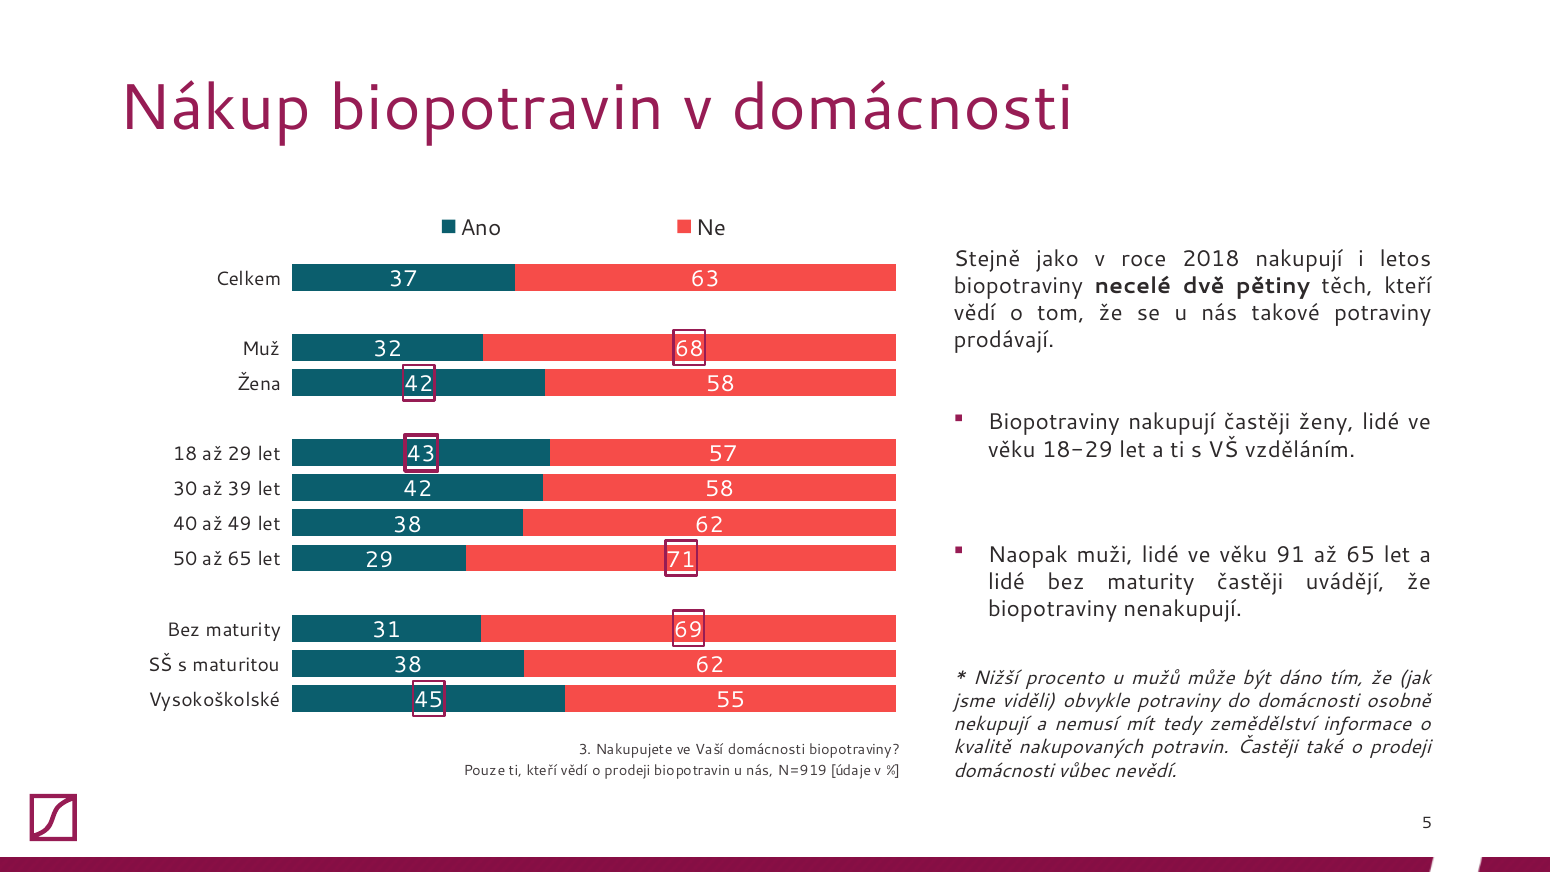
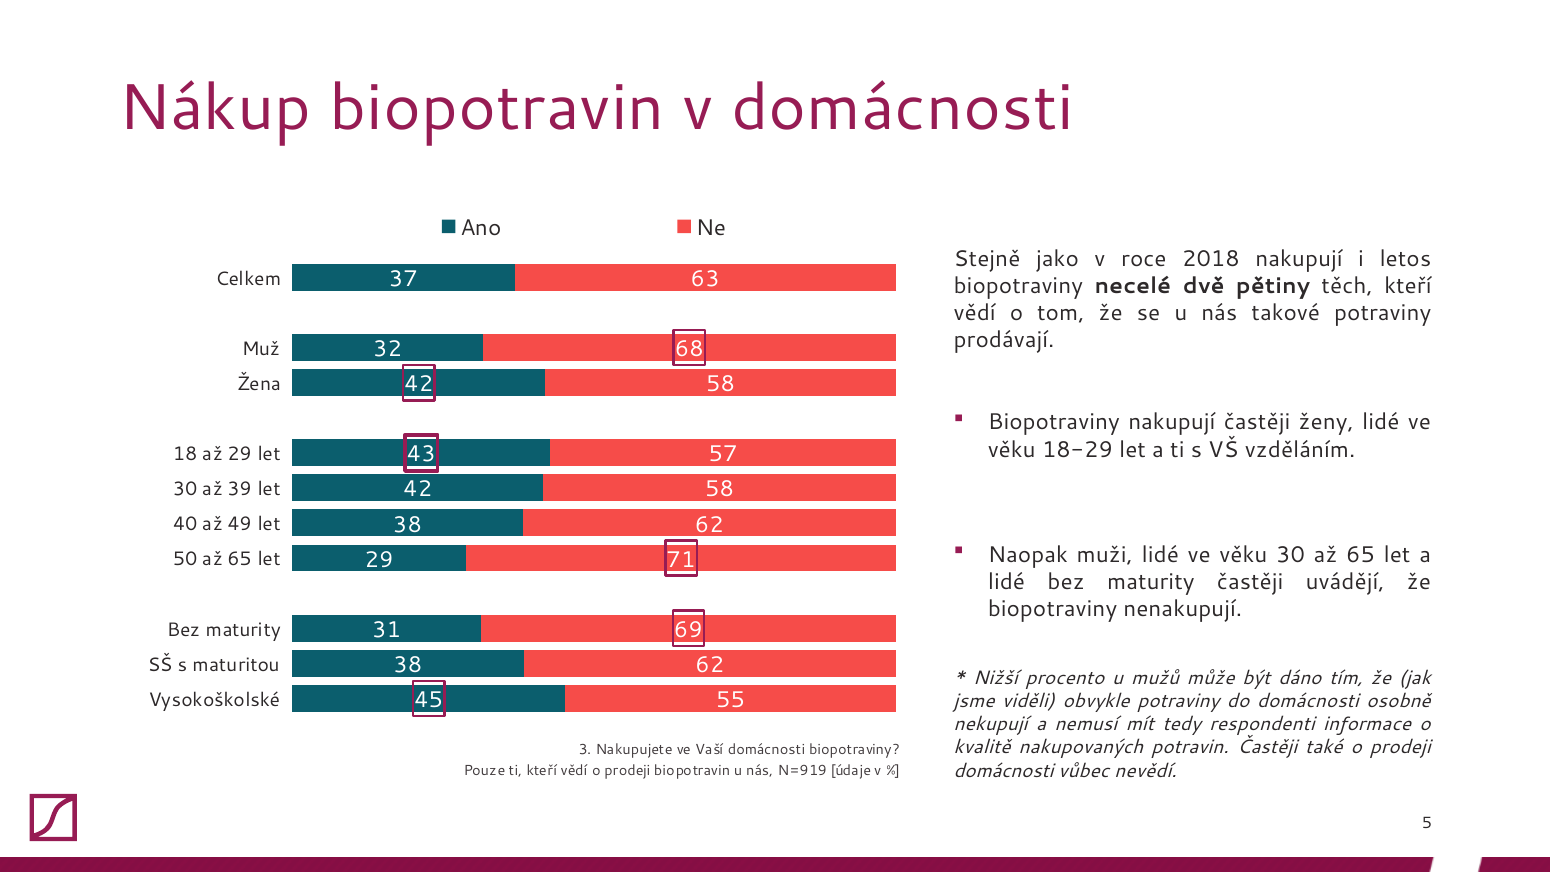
věku 91: 91 -> 30
zemědělství: zemědělství -> respondenti
